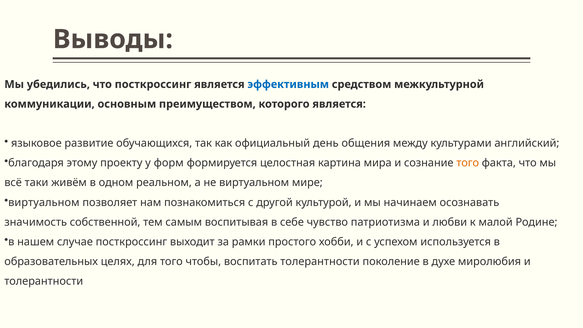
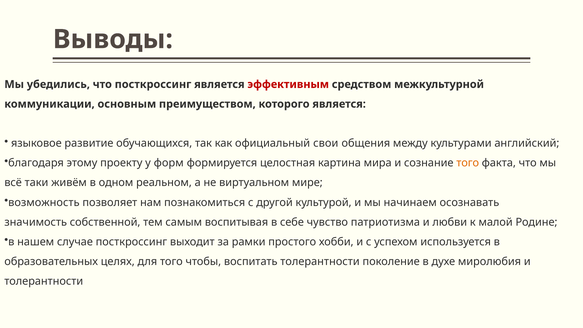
эффективным colour: blue -> red
день: день -> свои
виртуальном at (44, 202): виртуальном -> возможность
